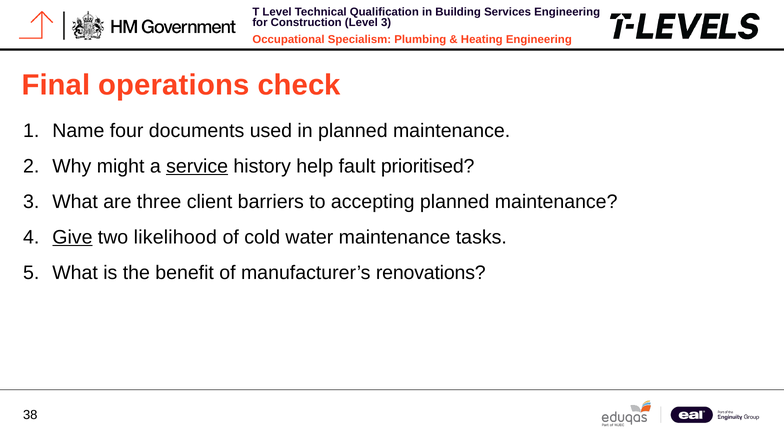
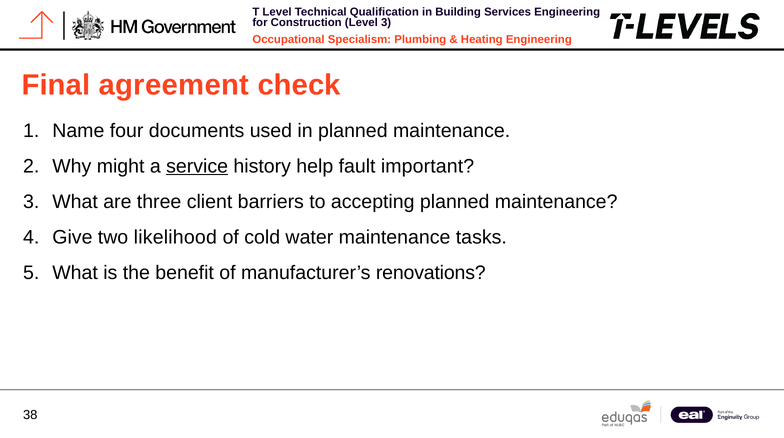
operations: operations -> agreement
prioritised: prioritised -> important
Give underline: present -> none
